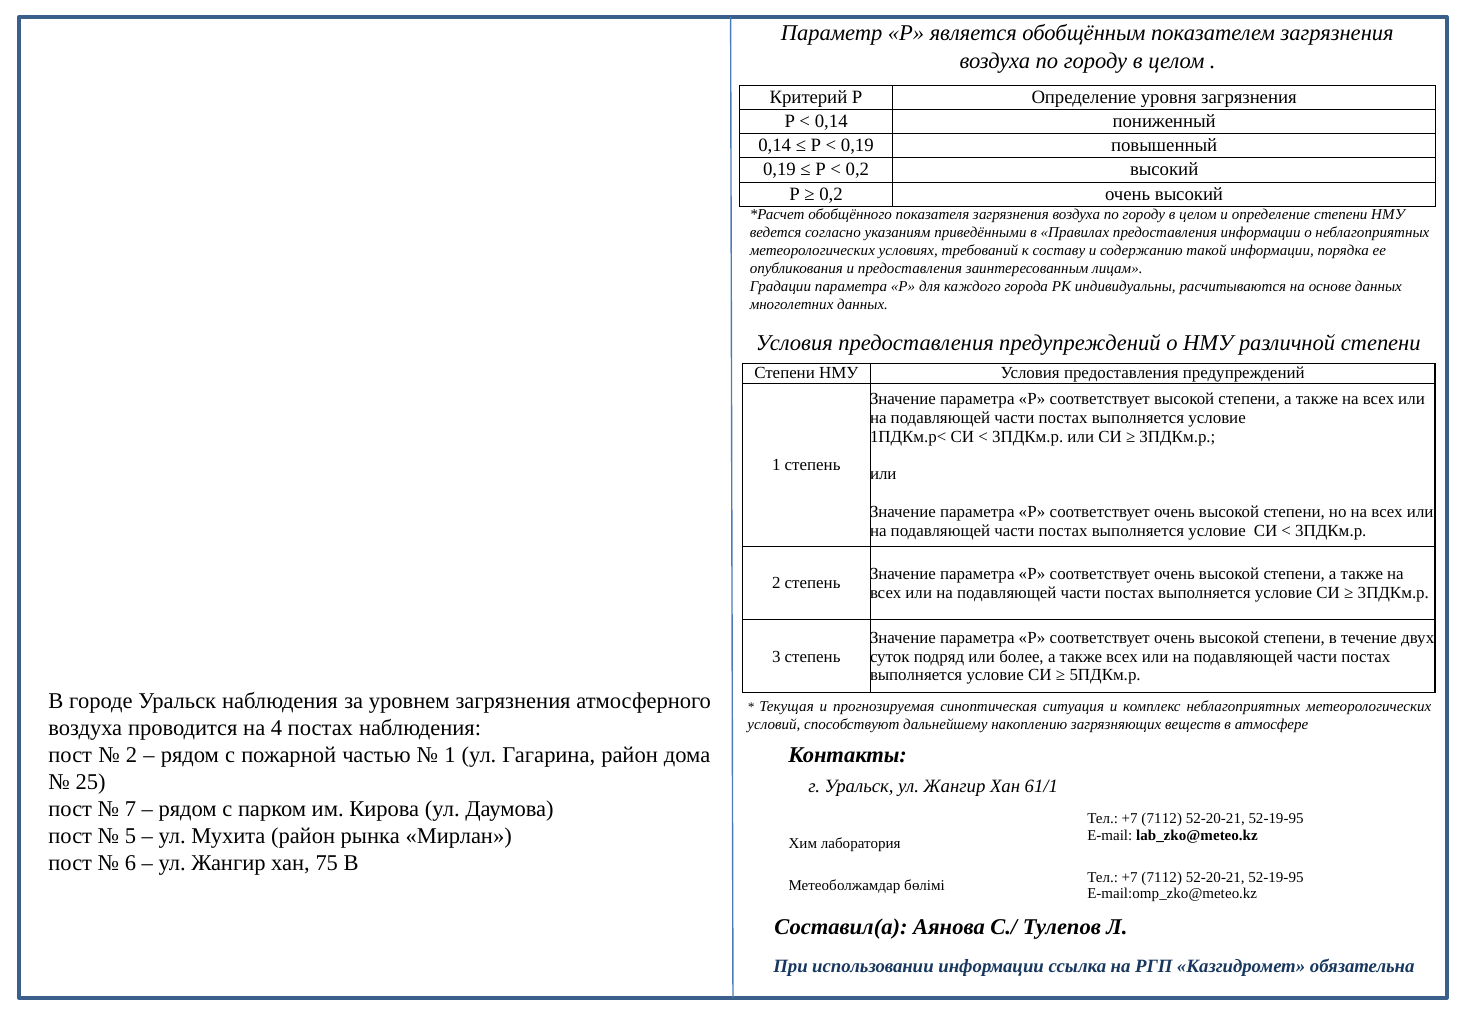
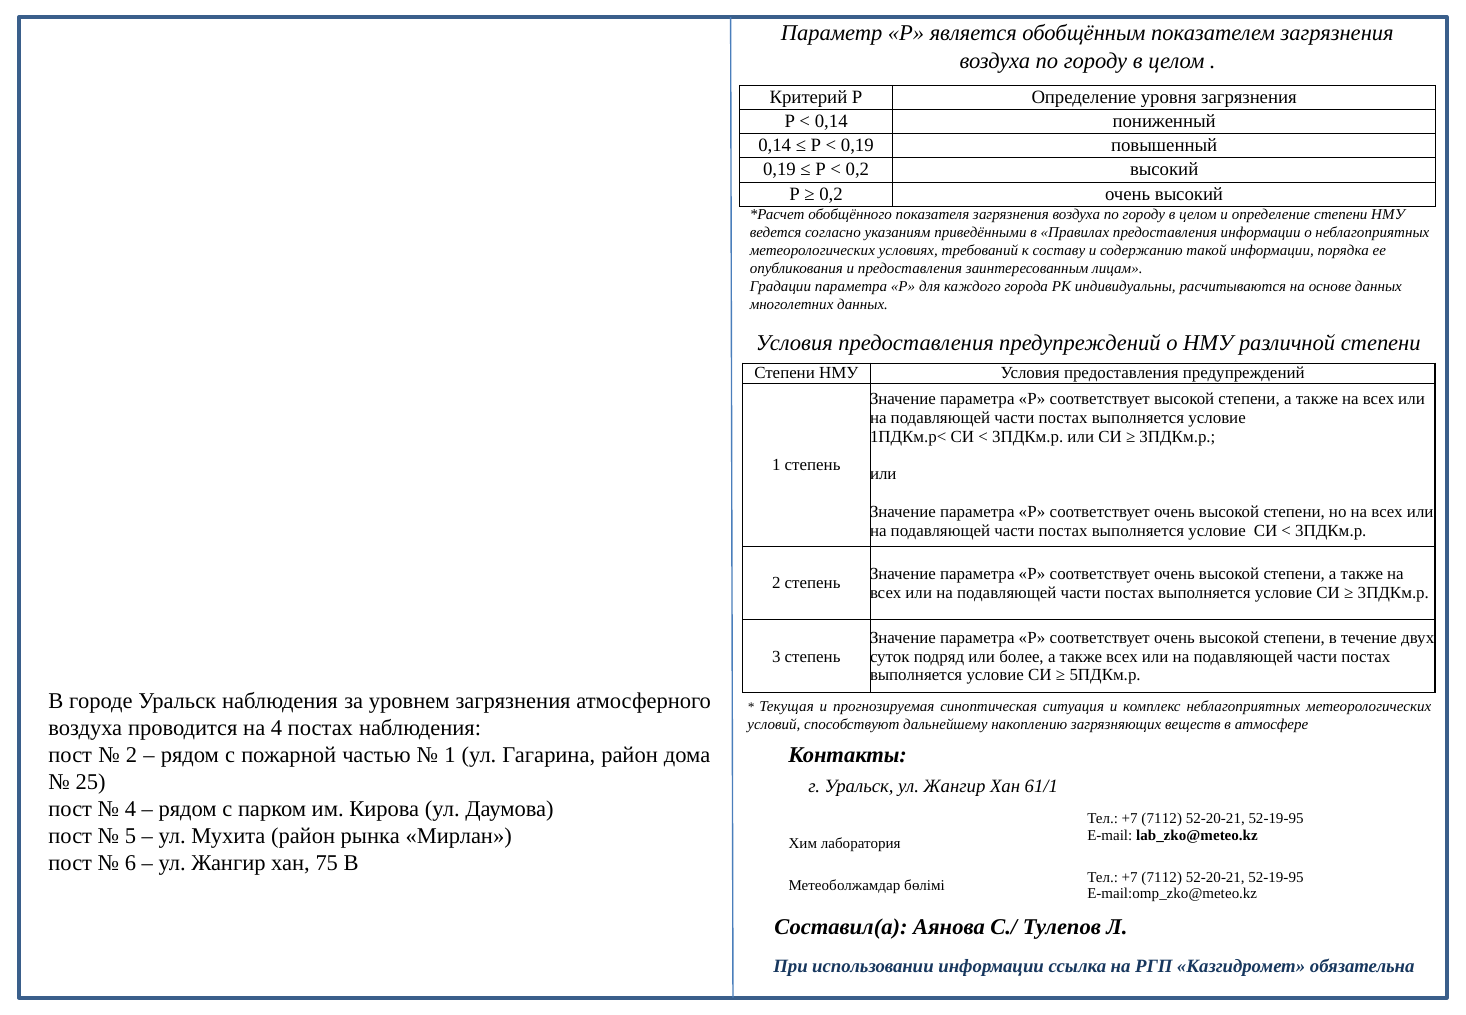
7 at (130, 809): 7 -> 4
